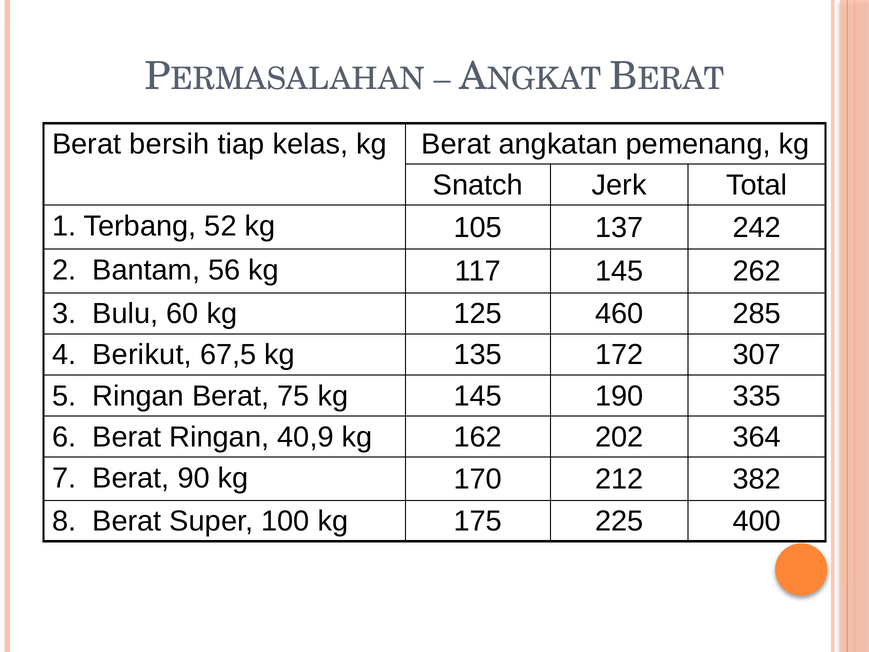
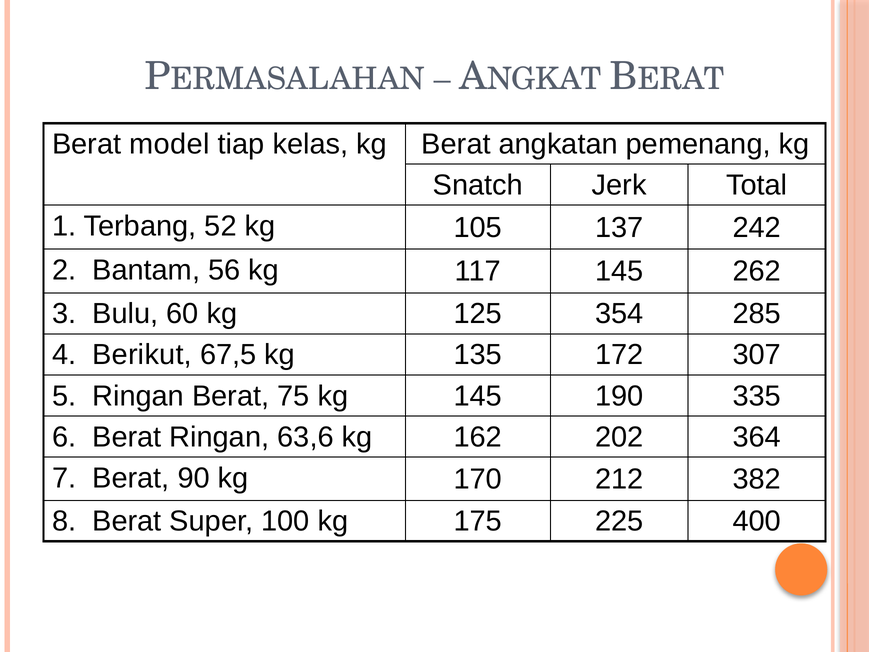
bersih: bersih -> model
460: 460 -> 354
40,9: 40,9 -> 63,6
